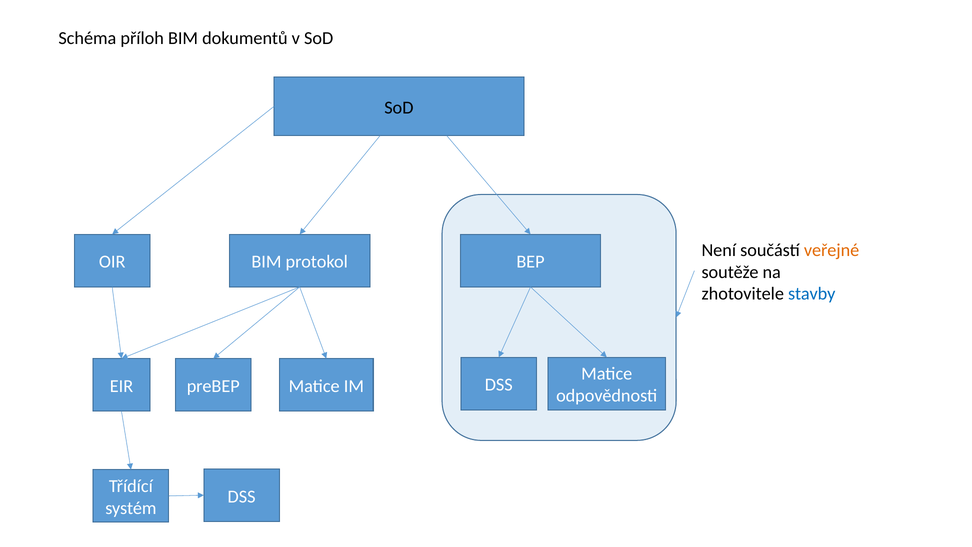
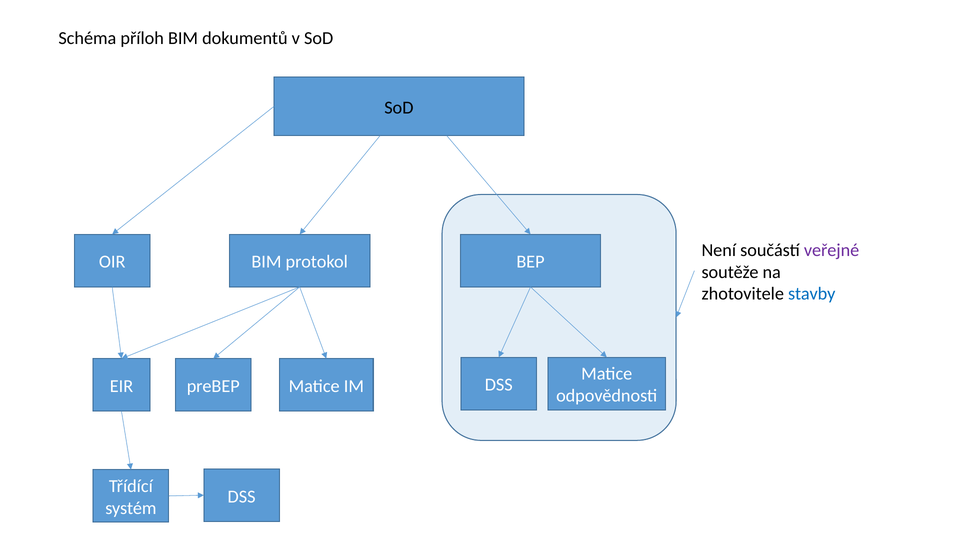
veřejné colour: orange -> purple
